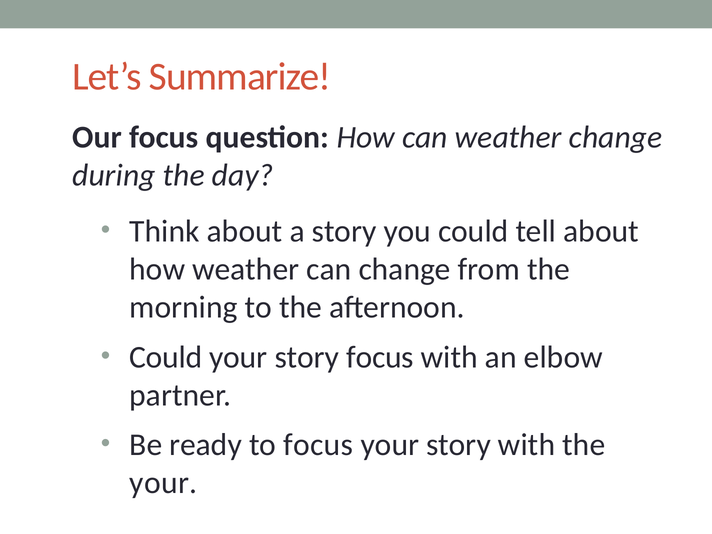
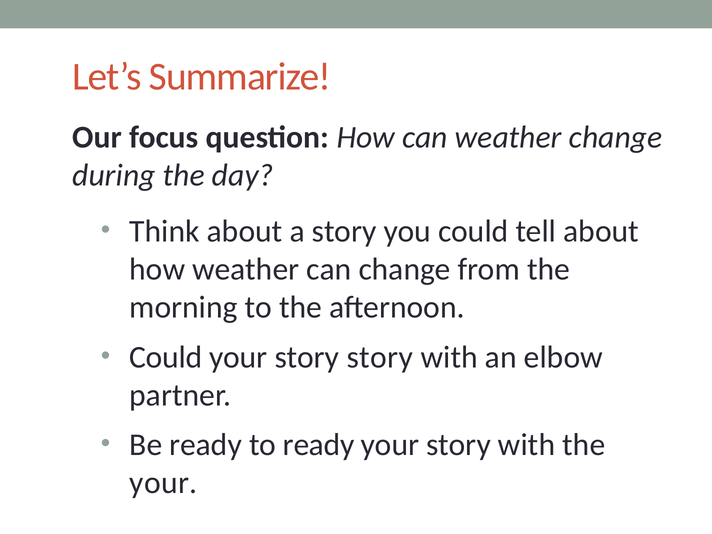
story focus: focus -> story
to focus: focus -> ready
